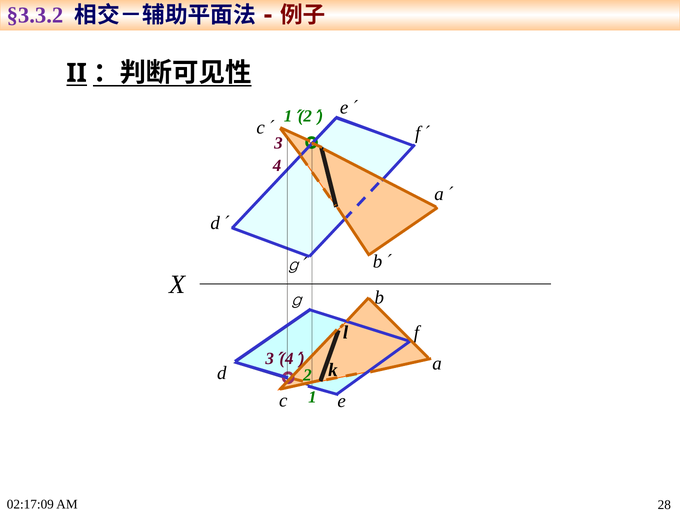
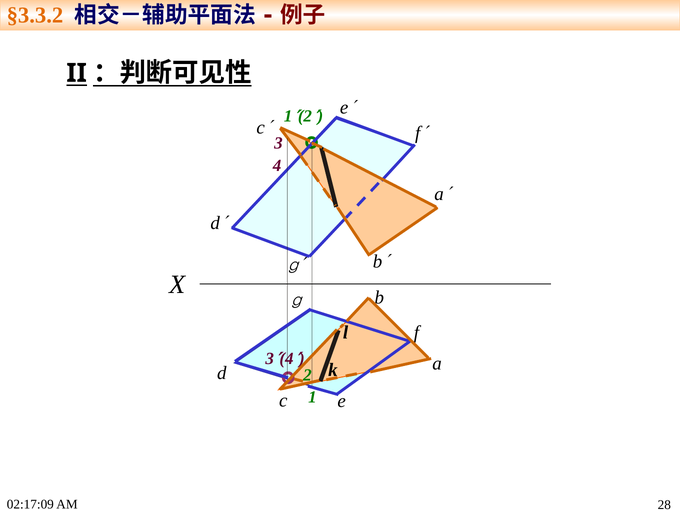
§3.3.2 colour: purple -> orange
